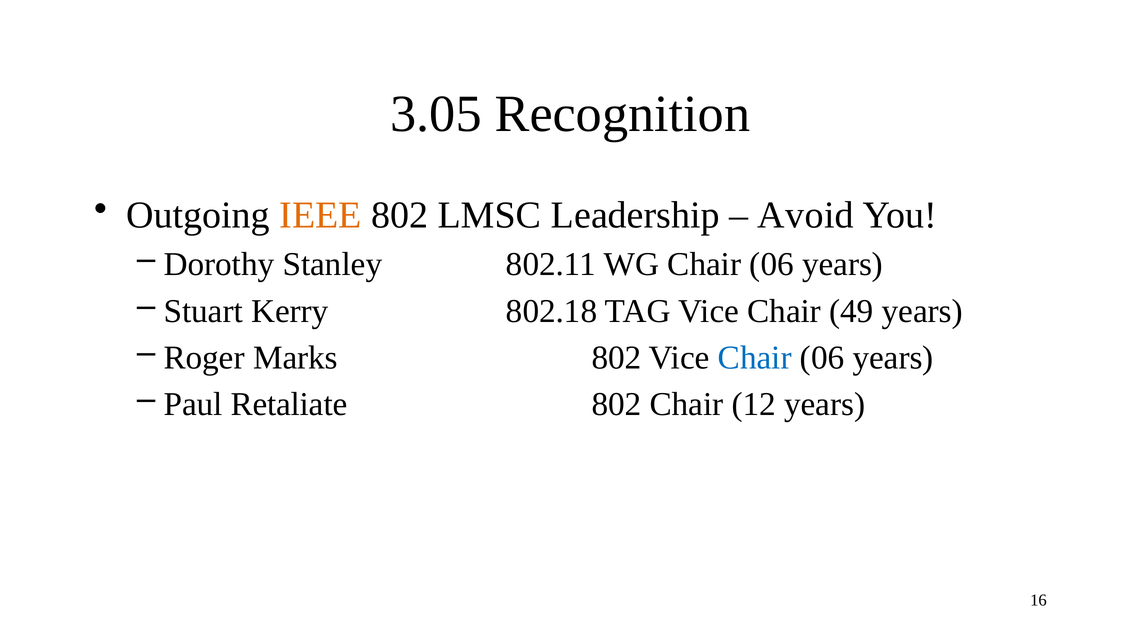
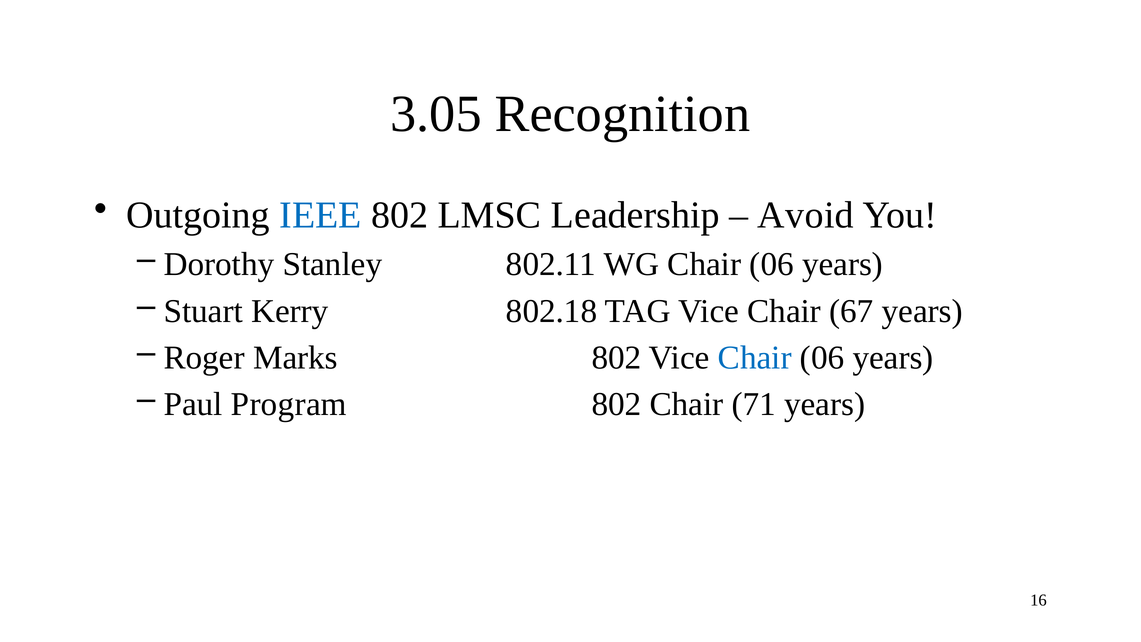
IEEE colour: orange -> blue
49: 49 -> 67
Retaliate: Retaliate -> Program
12: 12 -> 71
